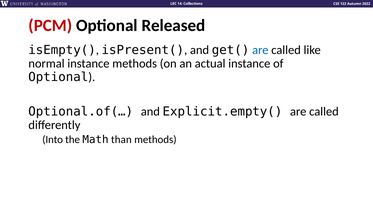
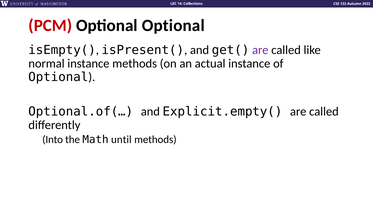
Optional Released: Released -> Optional
are at (260, 50) colour: blue -> purple
than: than -> until
